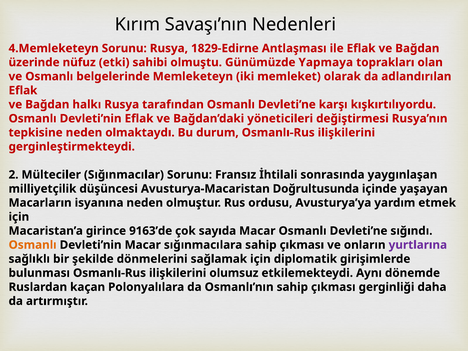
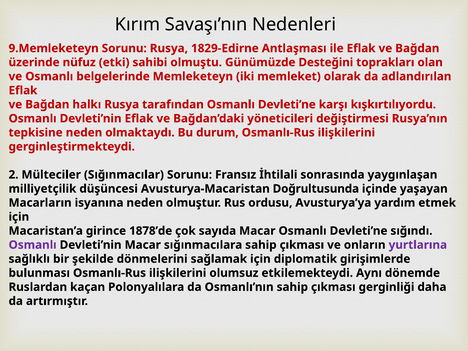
4.Memleketeyn: 4.Memleketeyn -> 9.Memleketeyn
Yapmaya: Yapmaya -> Desteğini
9163’de: 9163’de -> 1878’de
Osmanlı at (33, 245) colour: orange -> purple
